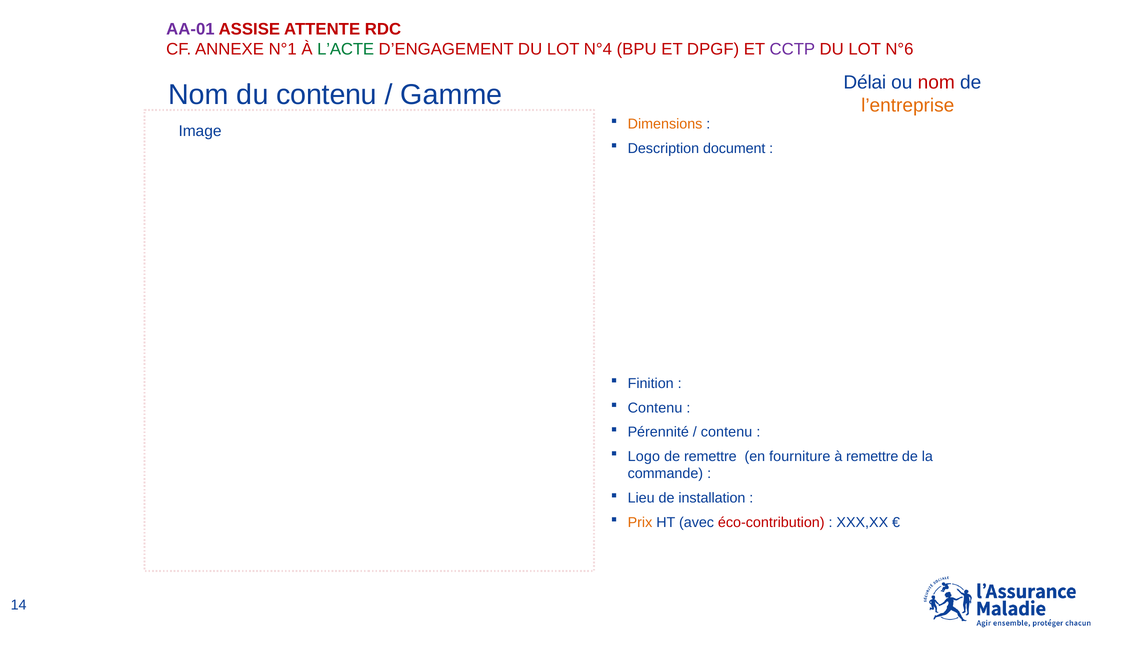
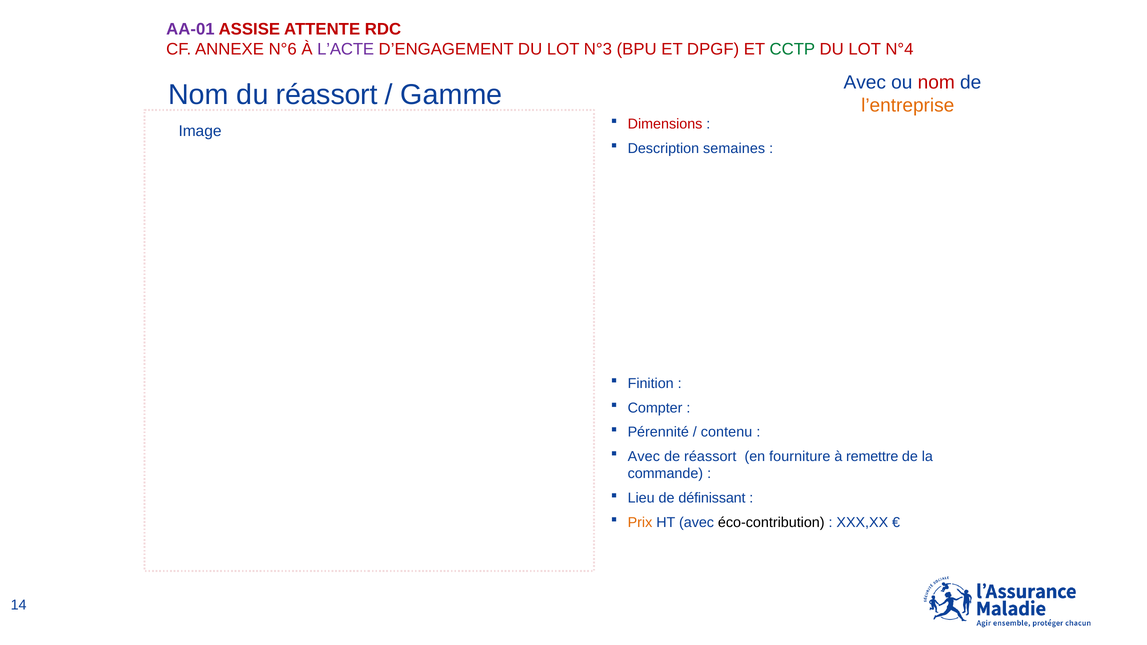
N°1: N°1 -> N°6
L’ACTE colour: green -> purple
N°4: N°4 -> N°3
CCTP colour: purple -> green
N°6: N°6 -> N°4
du contenu: contenu -> réassort
Gamme Délai: Délai -> Avec
Dimensions colour: orange -> red
document: document -> semaines
Contenu at (655, 408): Contenu -> Compter
Logo at (644, 457): Logo -> Avec
de remettre: remettre -> réassort
installation: installation -> définissant
éco-contribution colour: red -> black
